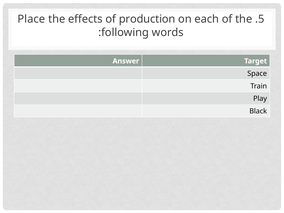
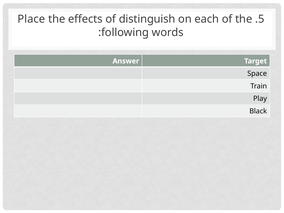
production: production -> distinguish
